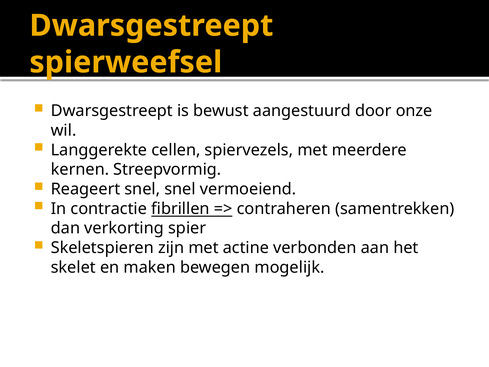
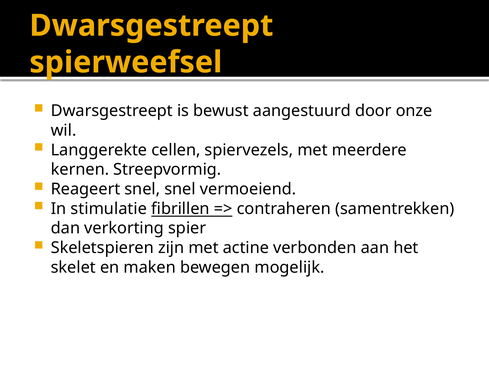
contractie: contractie -> stimulatie
